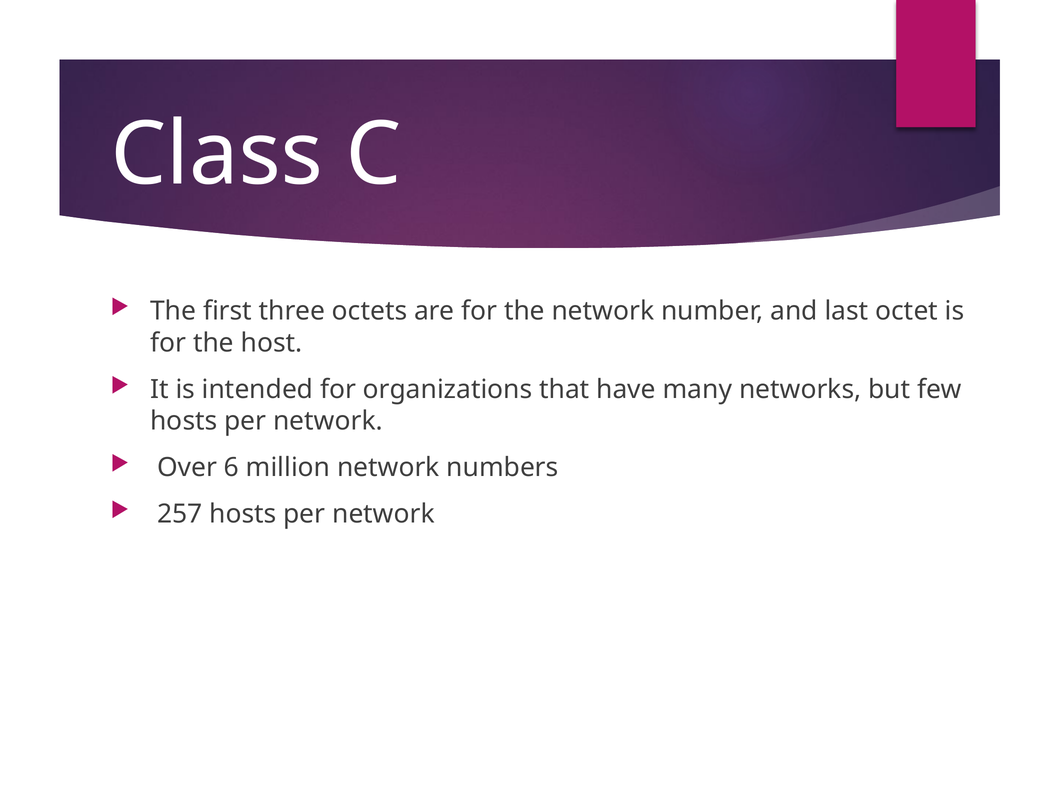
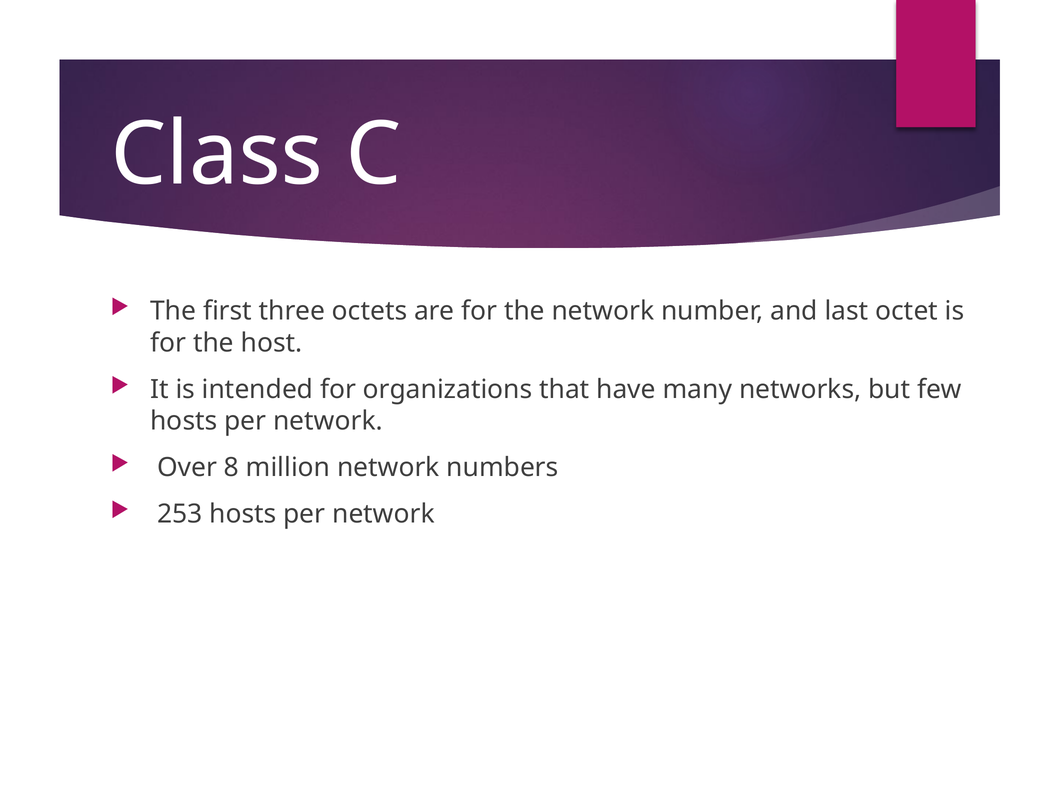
6: 6 -> 8
257: 257 -> 253
